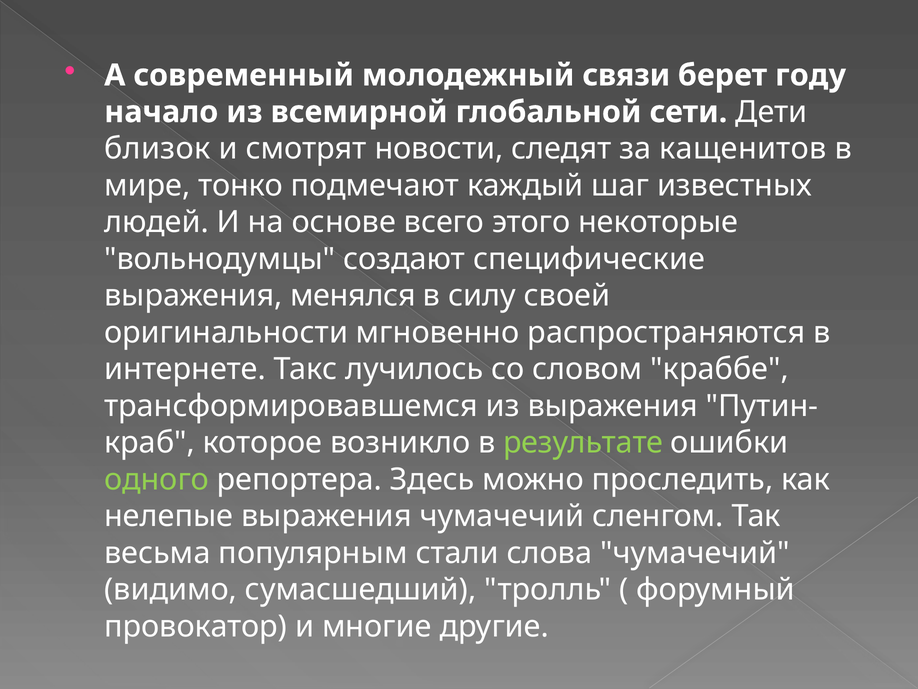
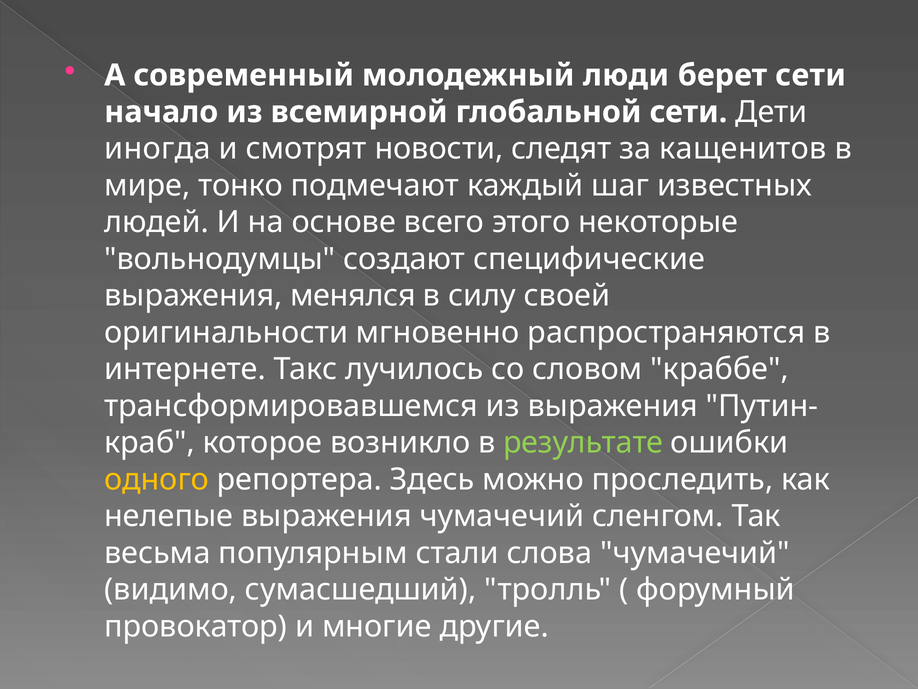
связи: связи -> люди
берет году: году -> сети
близок: близок -> иногда
одного colour: light green -> yellow
